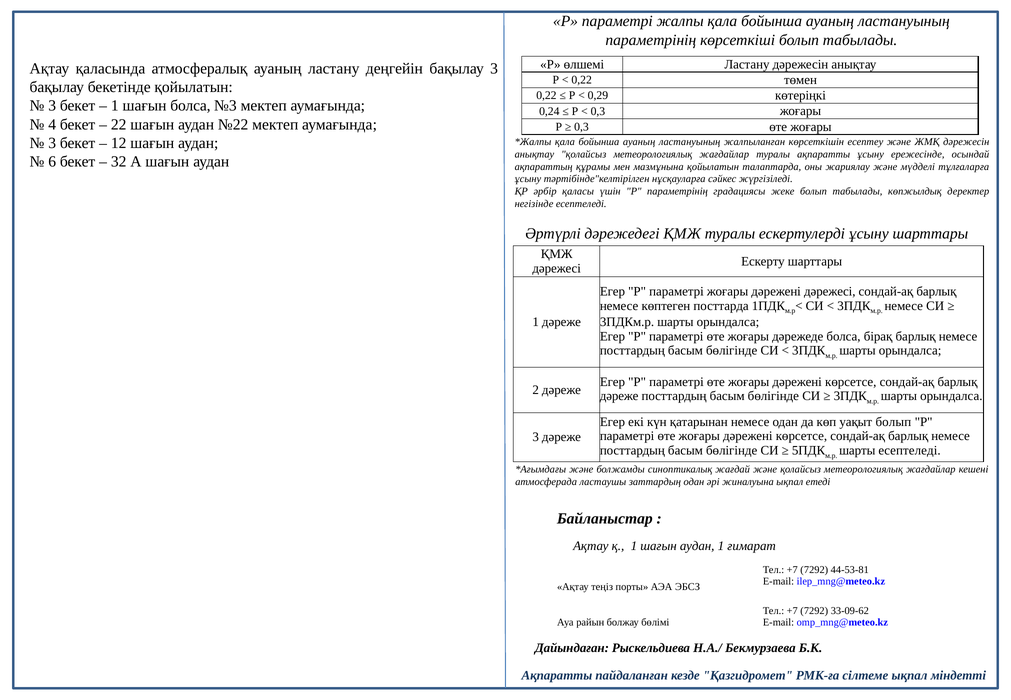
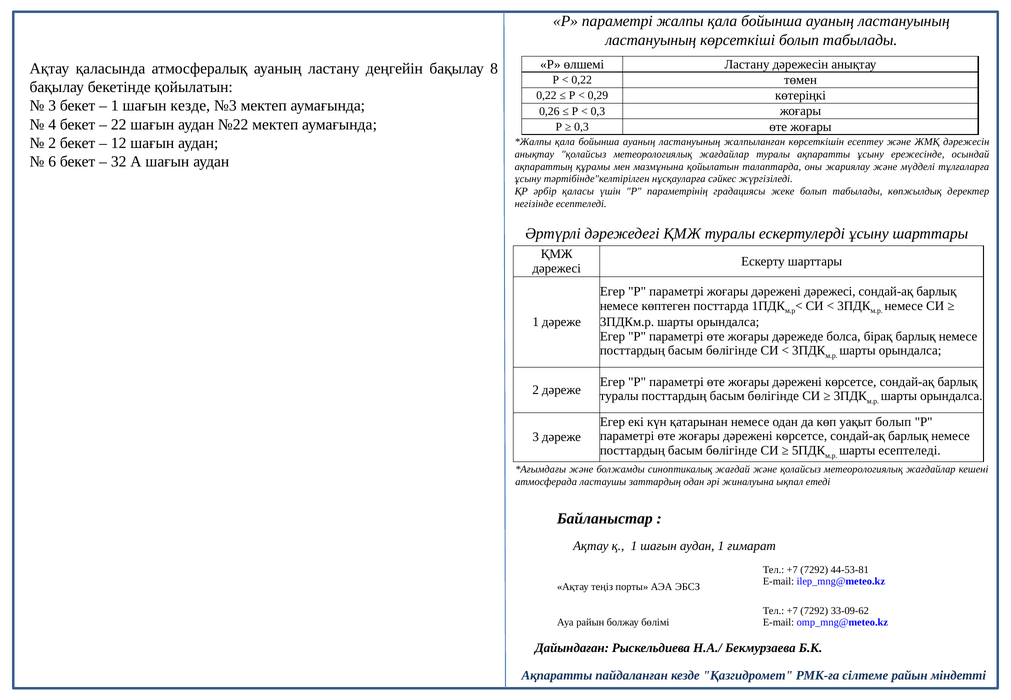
параметрінің at (651, 40): параметрінің -> ластануының
бақылау 3: 3 -> 8
шағын болса: болса -> кезде
0,24: 0,24 -> 0,26
3 at (52, 143): 3 -> 2
дәреже at (619, 396): дәреже -> туралы
сілтеме ықпал: ықпал -> райын
